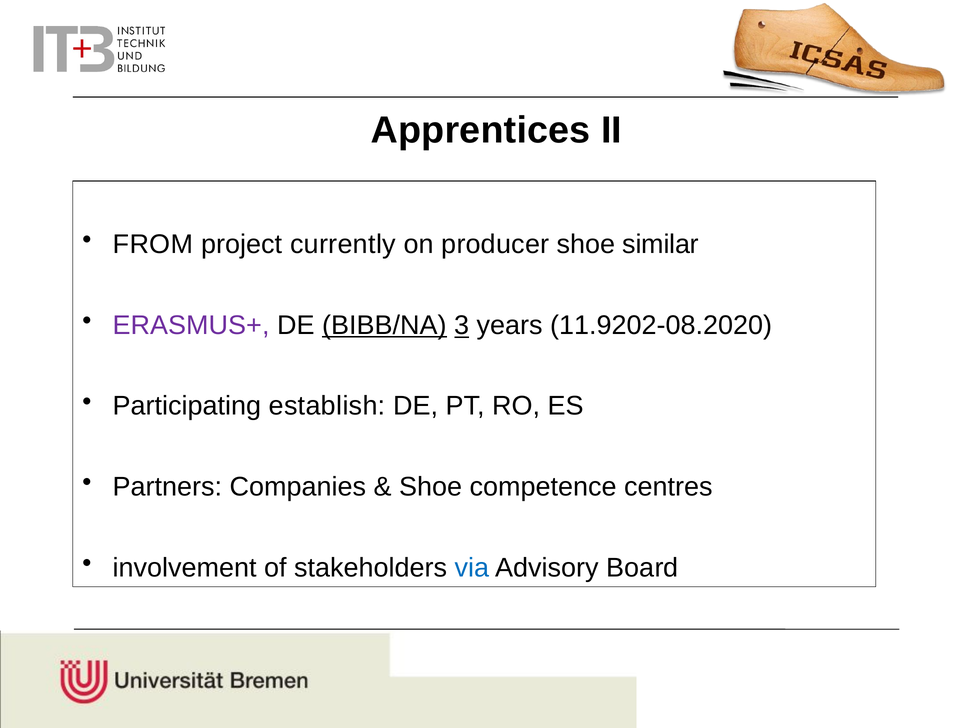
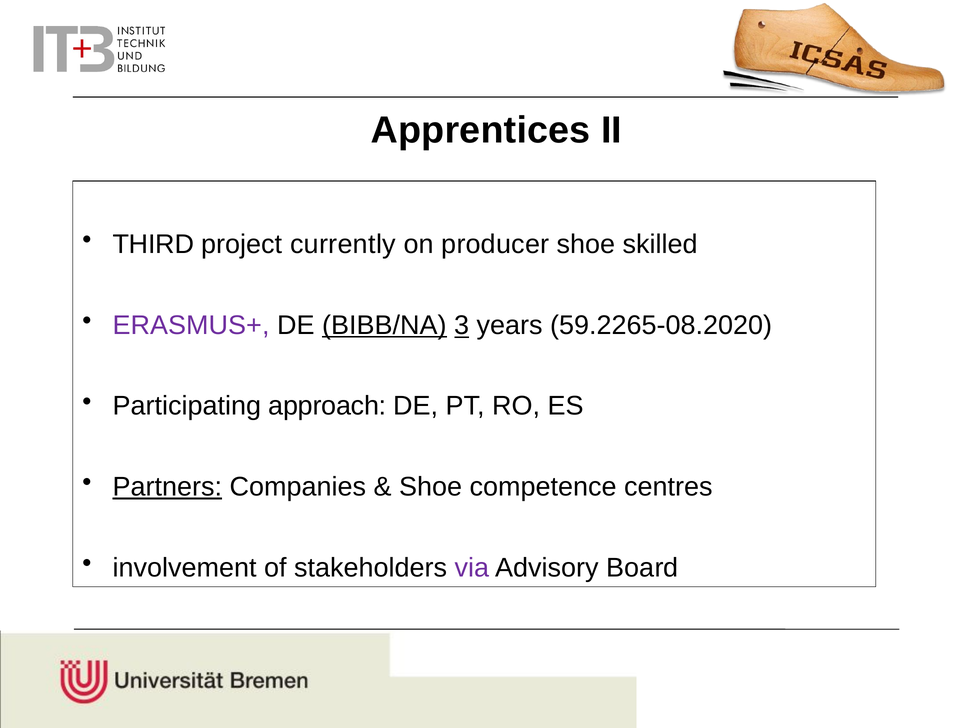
FROM: FROM -> THIRD
similar: similar -> skilled
11.9202-08.2020: 11.9202-08.2020 -> 59.2265-08.2020
establish: establish -> approach
Partners underline: none -> present
via colour: blue -> purple
